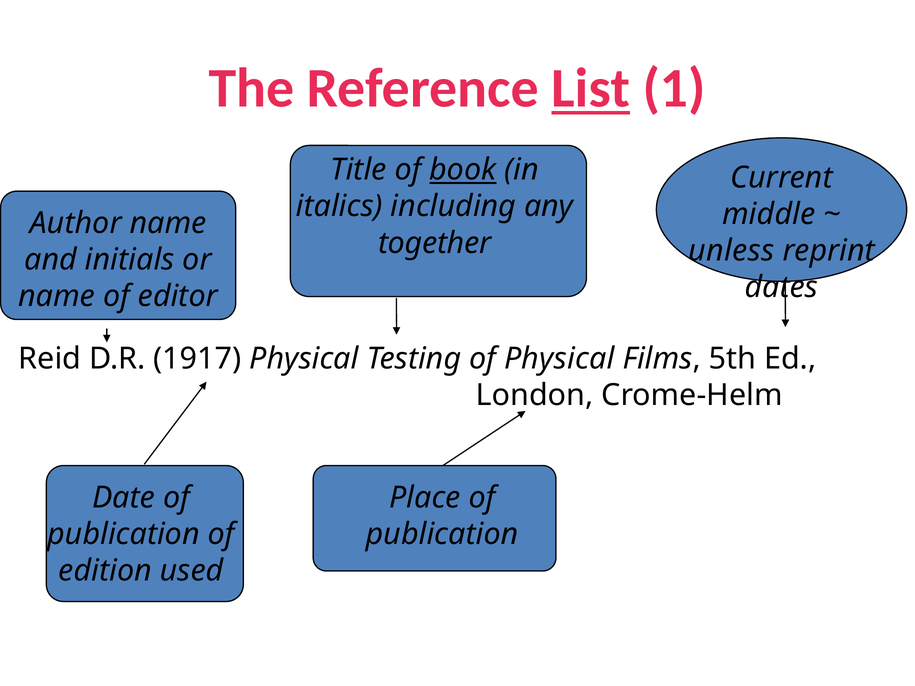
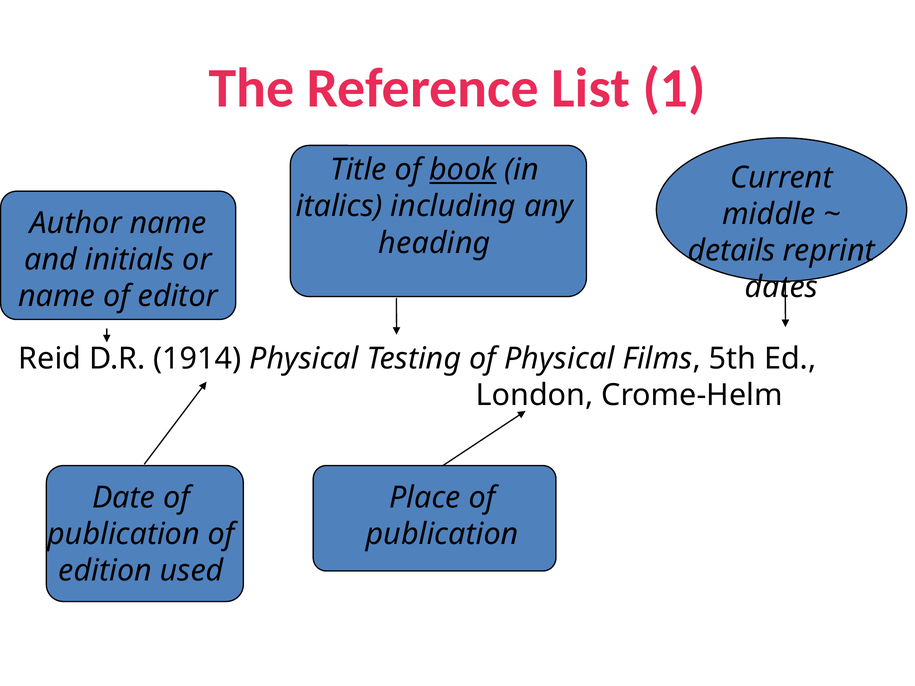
List underline: present -> none
together: together -> heading
unless: unless -> details
1917: 1917 -> 1914
